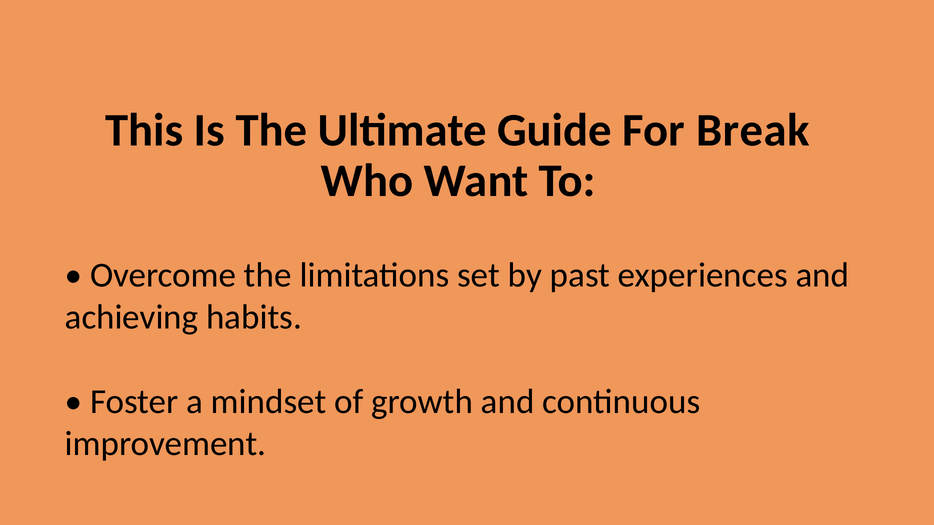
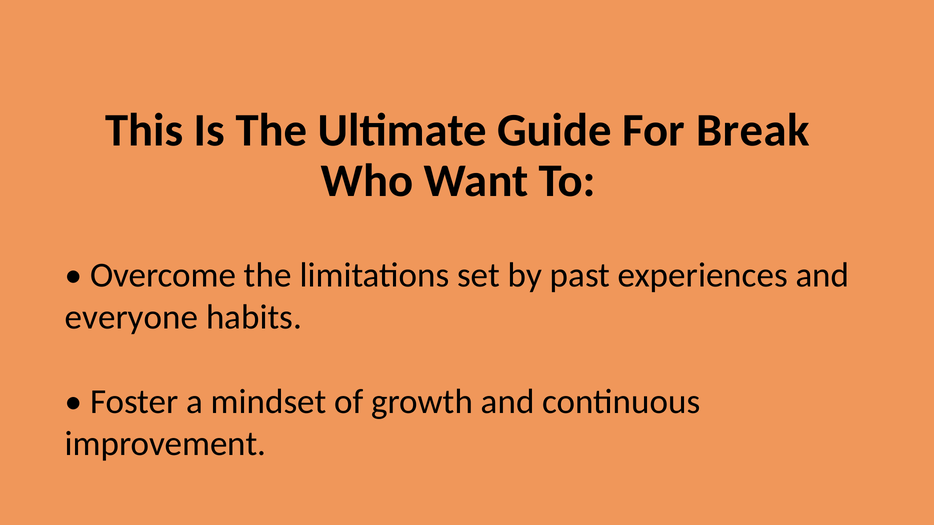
achieving: achieving -> everyone
